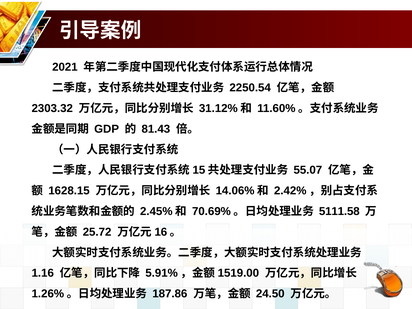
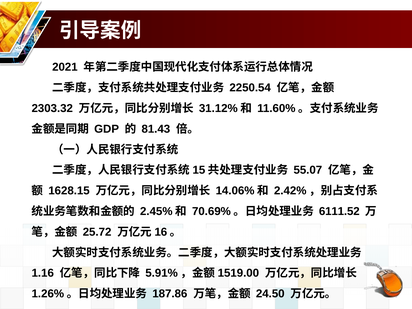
5111.58: 5111.58 -> 6111.52
